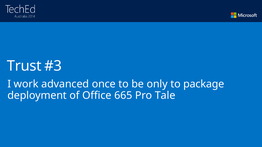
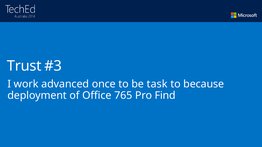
only: only -> task
package: package -> because
665: 665 -> 765
Tale: Tale -> Find
